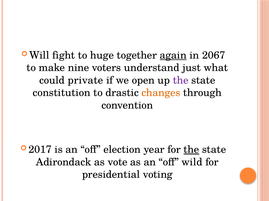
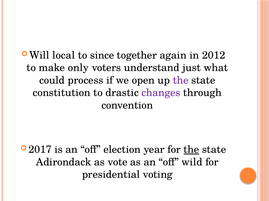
fight: fight -> local
huge: huge -> since
again underline: present -> none
2067: 2067 -> 2012
nine: nine -> only
private: private -> process
changes colour: orange -> purple
